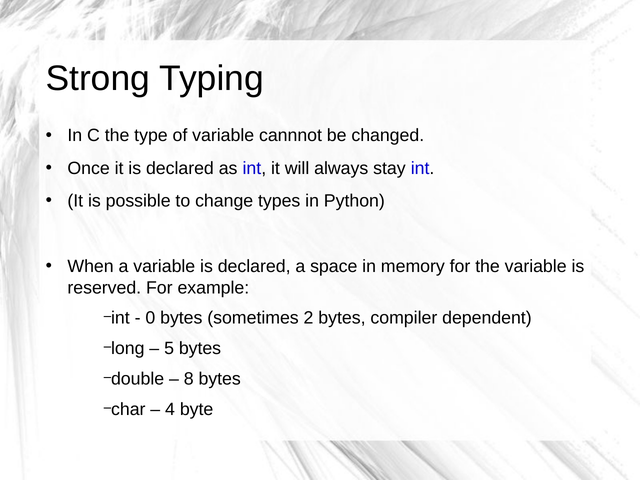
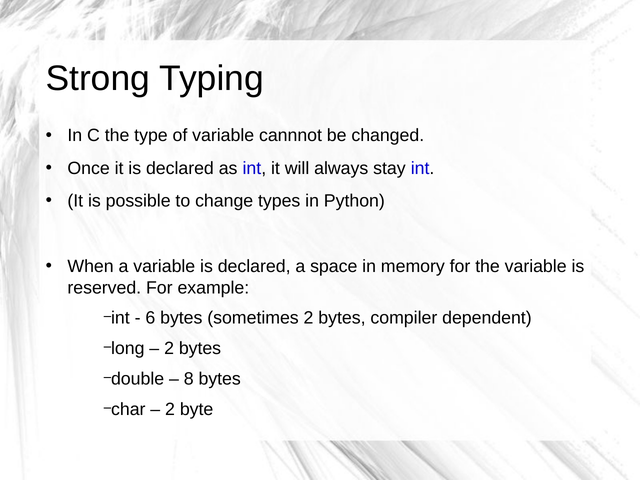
0: 0 -> 6
5 at (169, 348): 5 -> 2
4 at (170, 410): 4 -> 2
